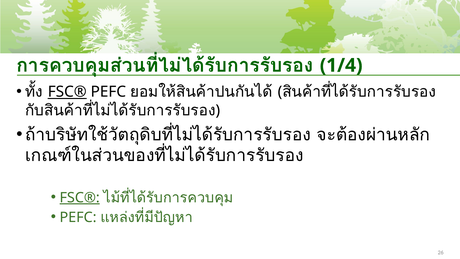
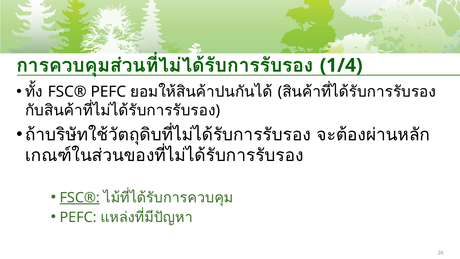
FSC® at (67, 92) underline: present -> none
